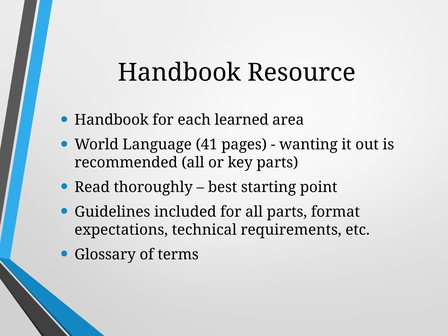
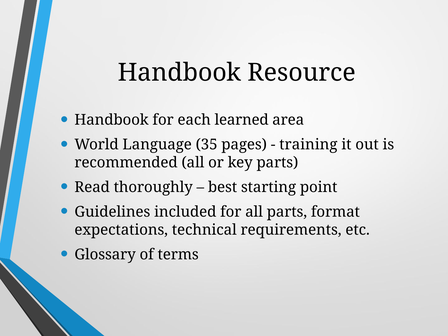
41: 41 -> 35
wanting: wanting -> training
